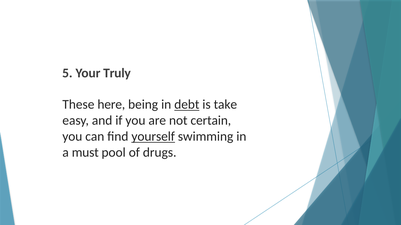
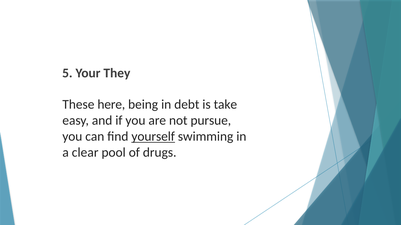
Truly: Truly -> They
debt underline: present -> none
certain: certain -> pursue
must: must -> clear
